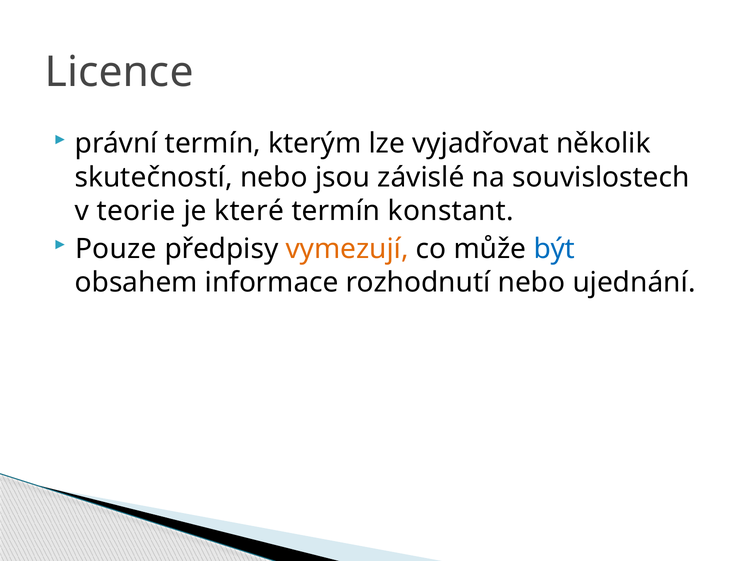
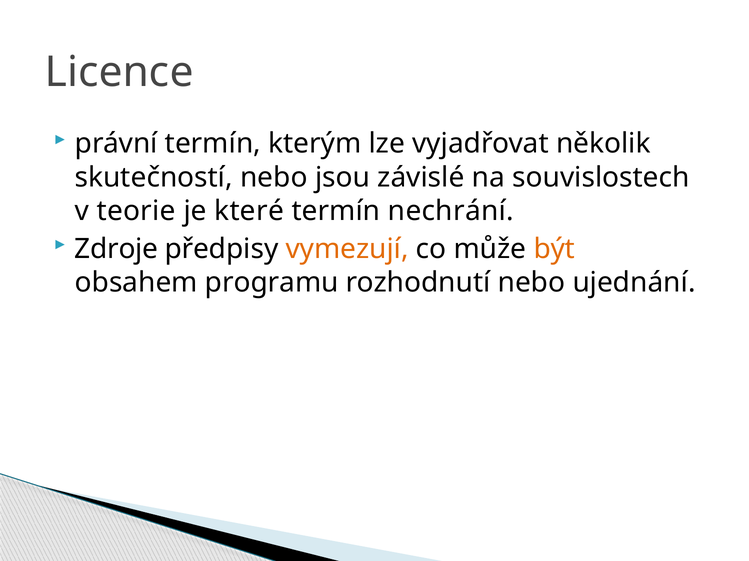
konstant: konstant -> nechrání
Pouze: Pouze -> Zdroje
být colour: blue -> orange
informace: informace -> programu
